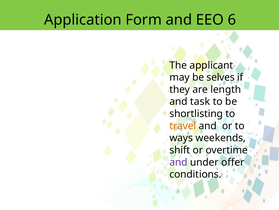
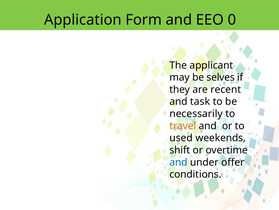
6: 6 -> 0
length: length -> recent
shortlisting: shortlisting -> necessarily
ways: ways -> used
and at (178, 162) colour: purple -> blue
